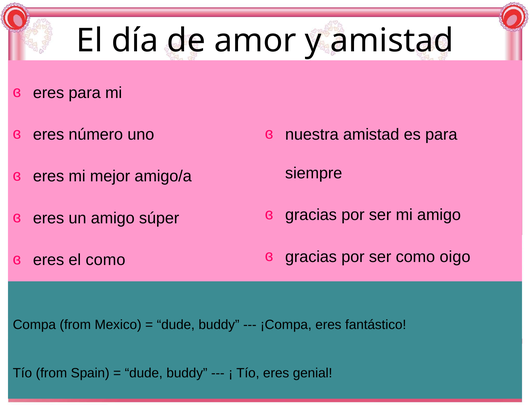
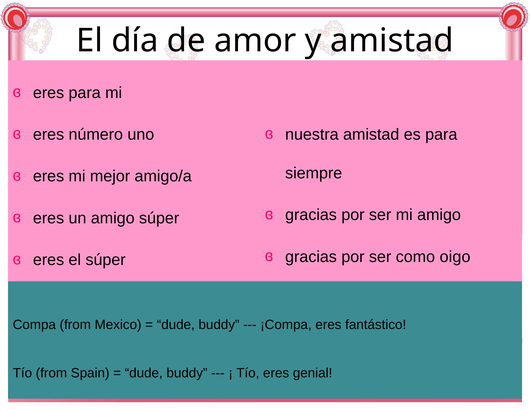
el como: como -> súper
